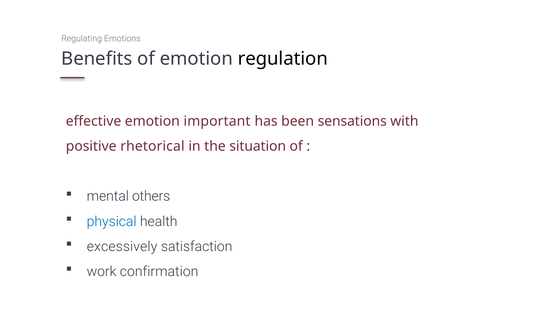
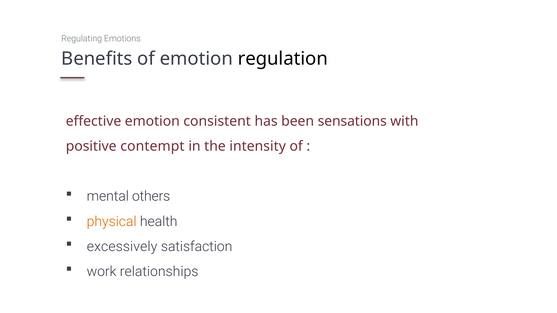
important: important -> consistent
rhetorical: rhetorical -> contempt
situation: situation -> intensity
physical colour: blue -> orange
confirmation: confirmation -> relationships
